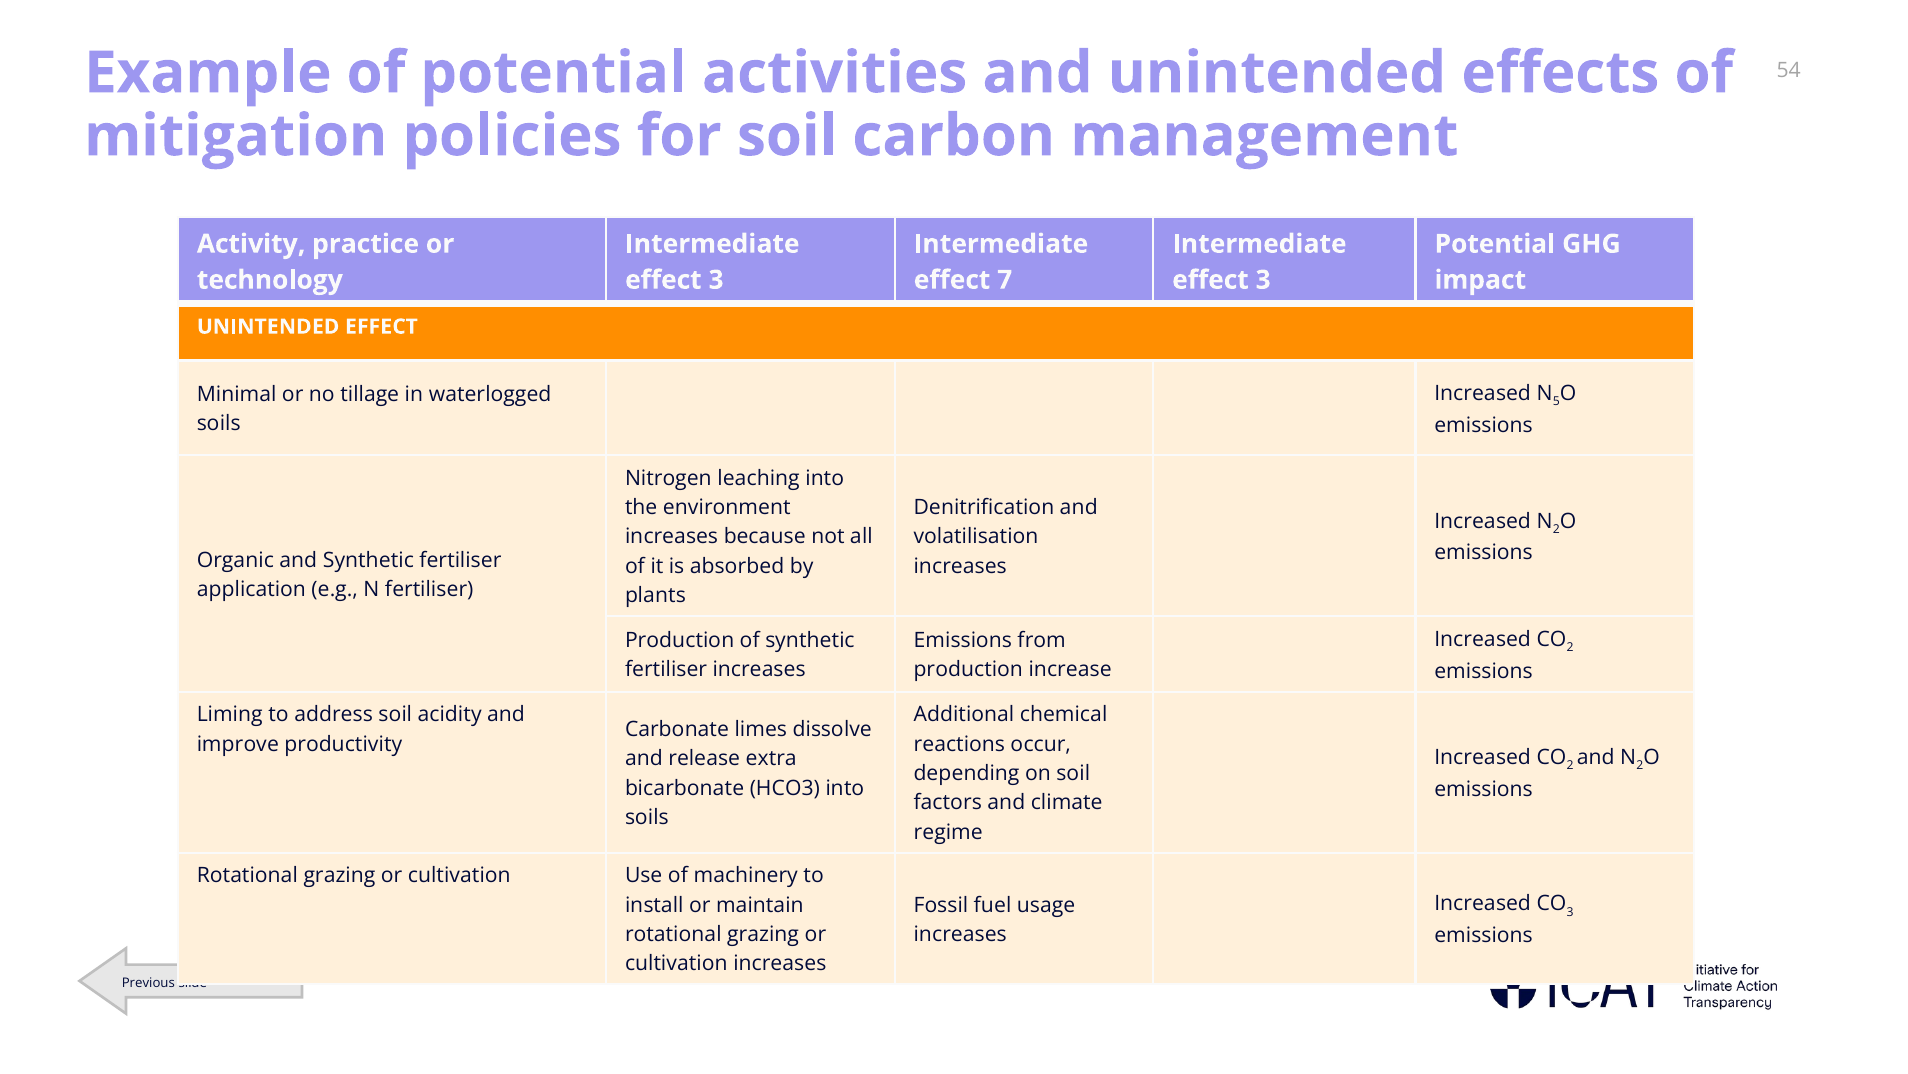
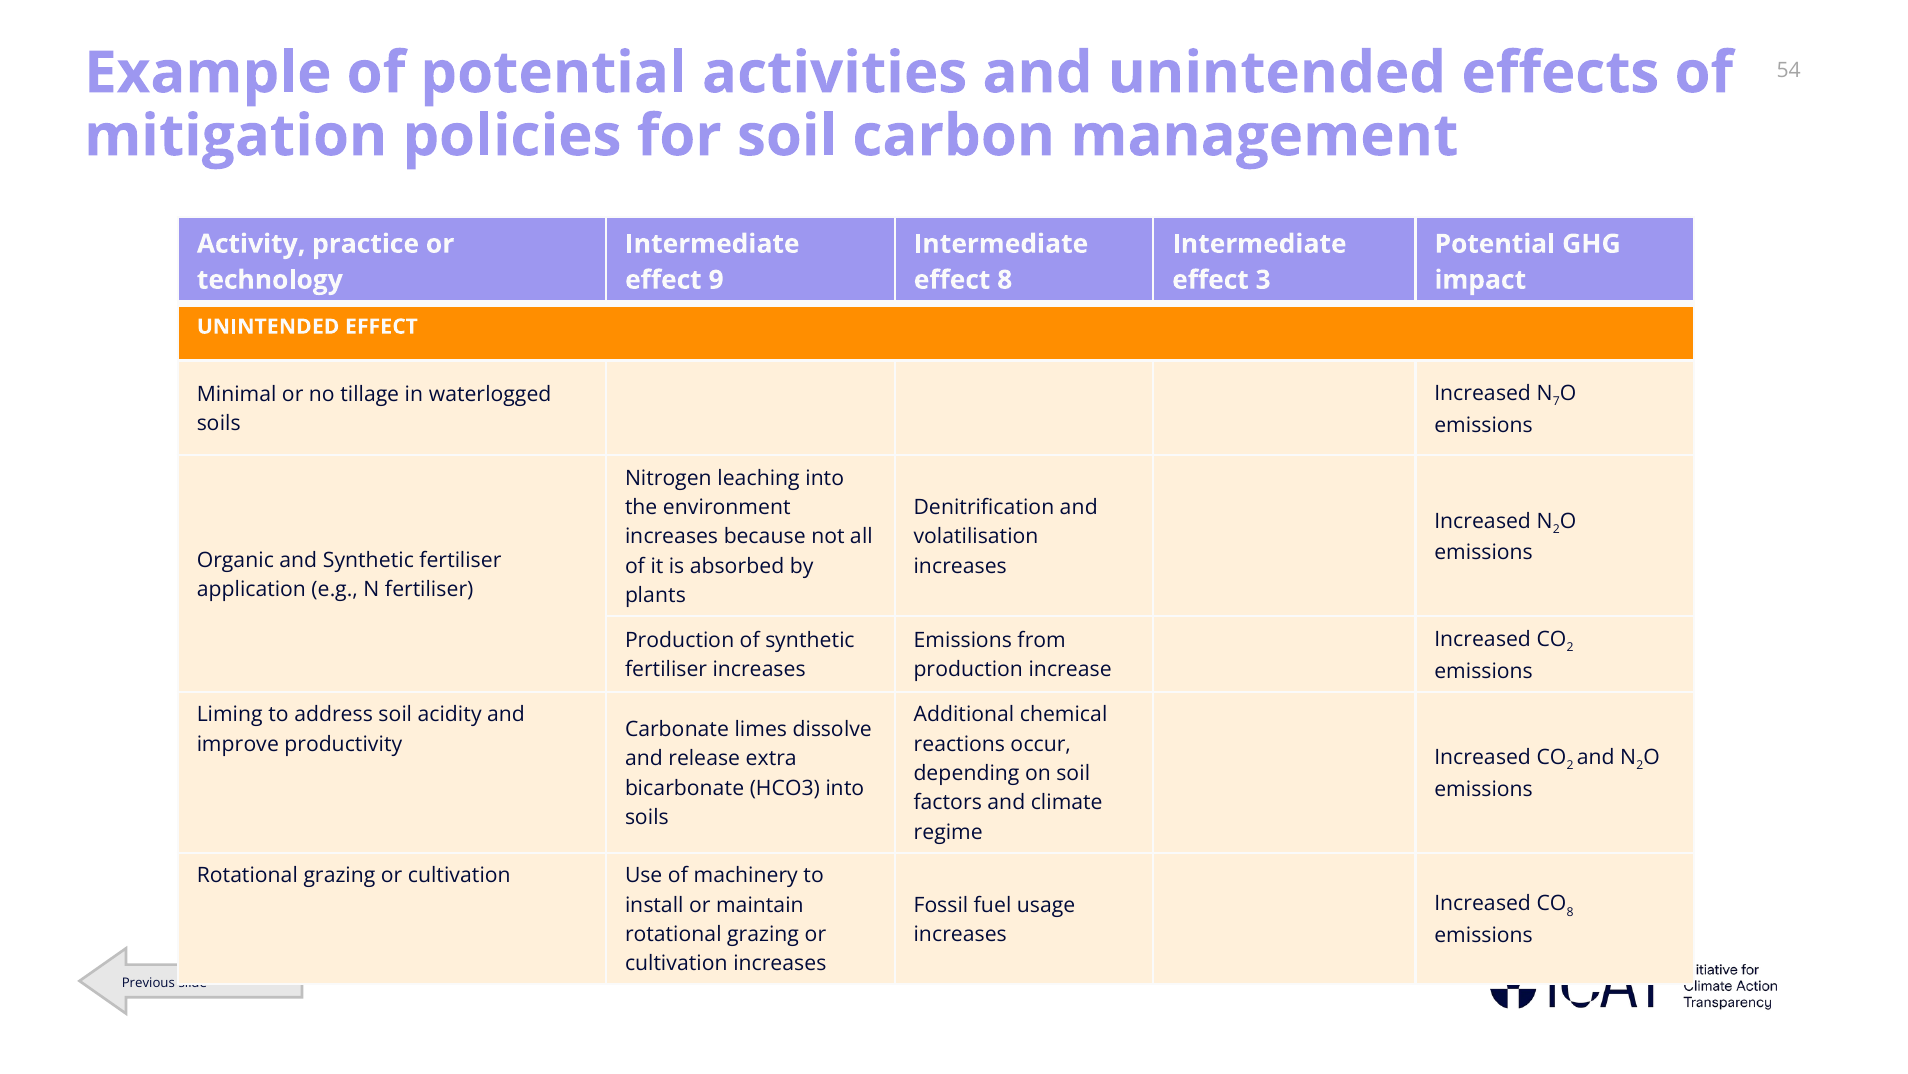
3 at (716, 280): 3 -> 9
effect 7: 7 -> 8
5: 5 -> 7
3 at (1570, 912): 3 -> 8
